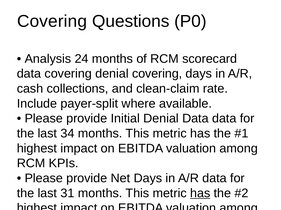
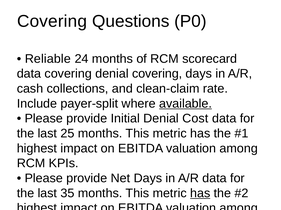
Analysis: Analysis -> Reliable
available underline: none -> present
Denial Data: Data -> Cost
34: 34 -> 25
31: 31 -> 35
